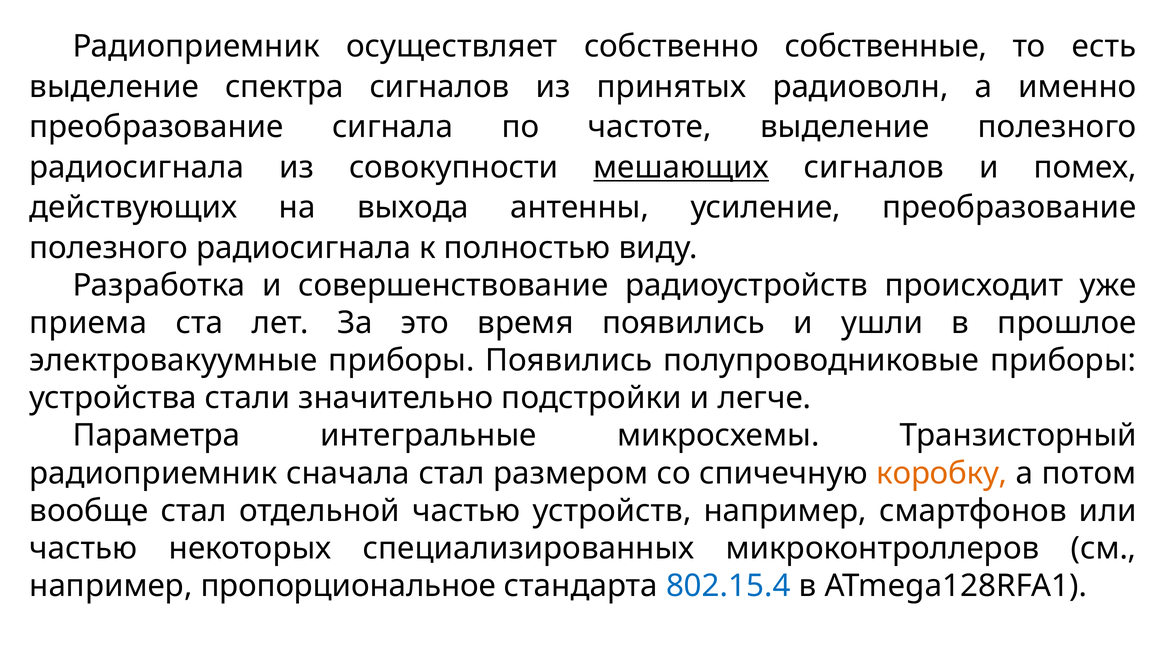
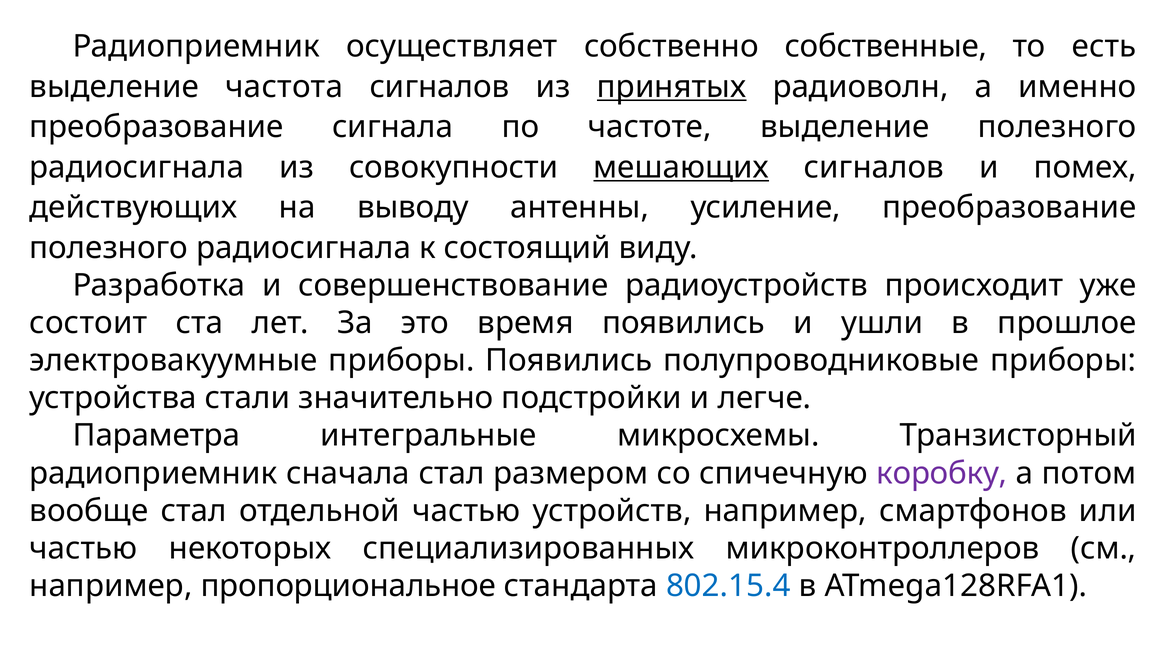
спектра: спектра -> частота
принятых underline: none -> present
выхода: выхода -> выводу
полностью: полностью -> состоящий
приема: приема -> состоит
коробку colour: orange -> purple
